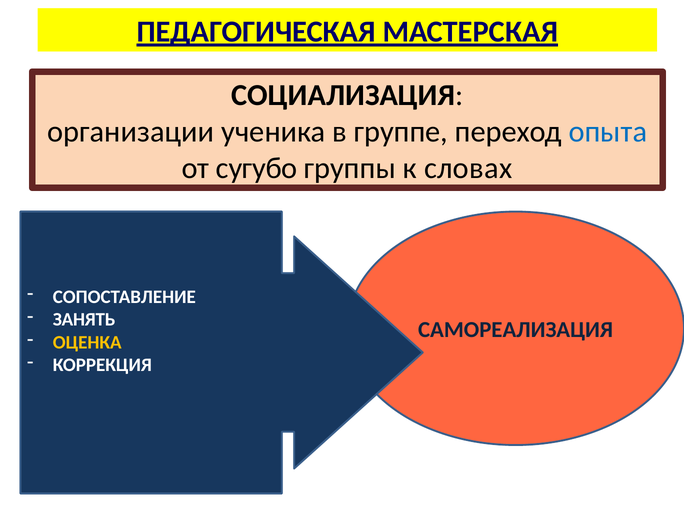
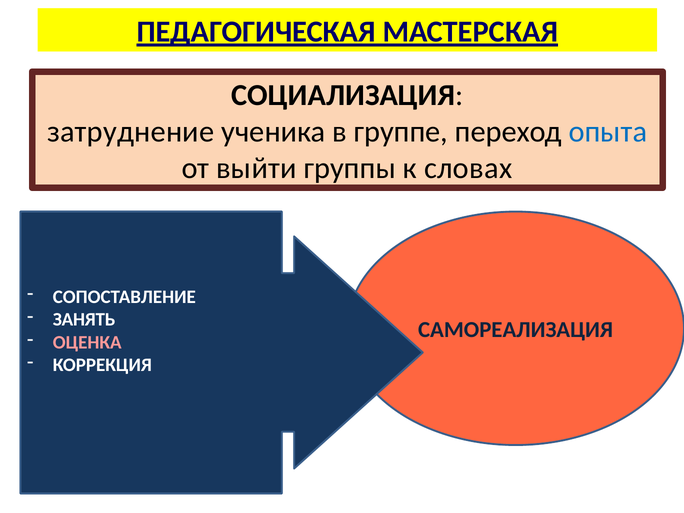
организации: организации -> затруднение
сугубо: сугубо -> выйти
ОЦЕНКА colour: yellow -> pink
